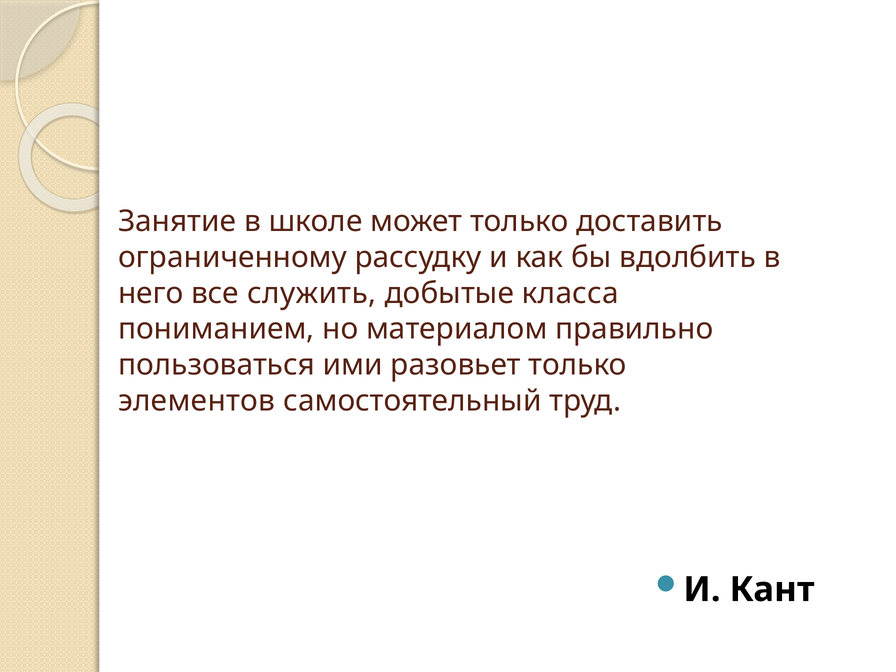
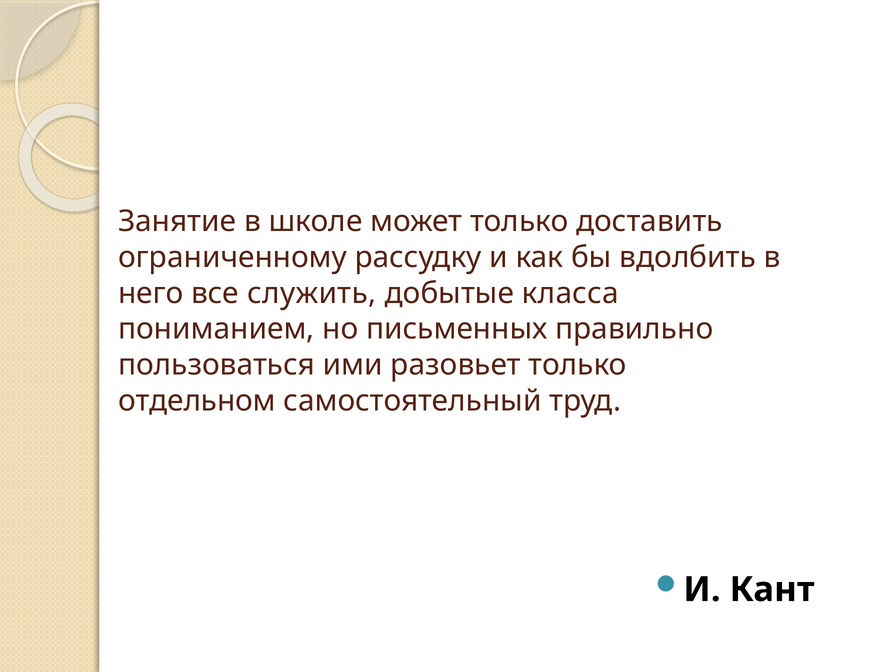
материалом: материалом -> письменных
элементов: элементов -> отдельном
